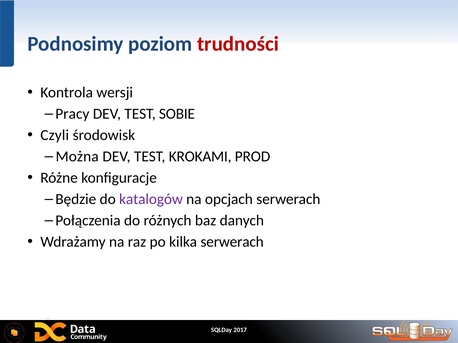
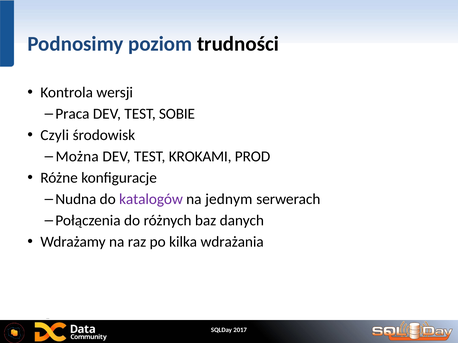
trudności colour: red -> black
Pracy: Pracy -> Praca
Będzie: Będzie -> Nudna
opcjach: opcjach -> jednym
kilka serwerach: serwerach -> wdrażania
